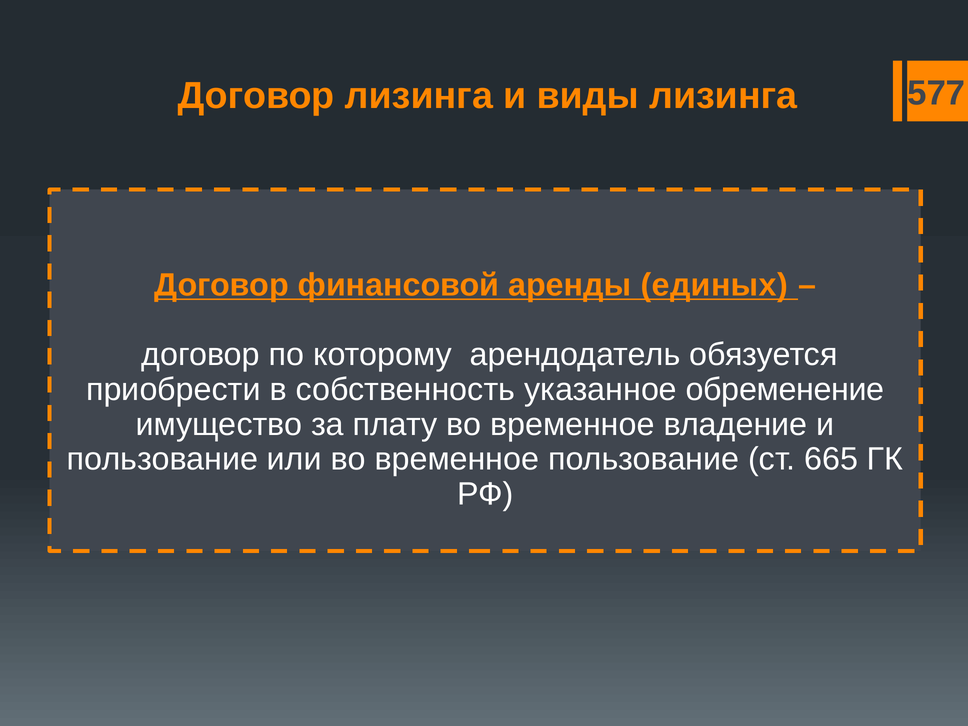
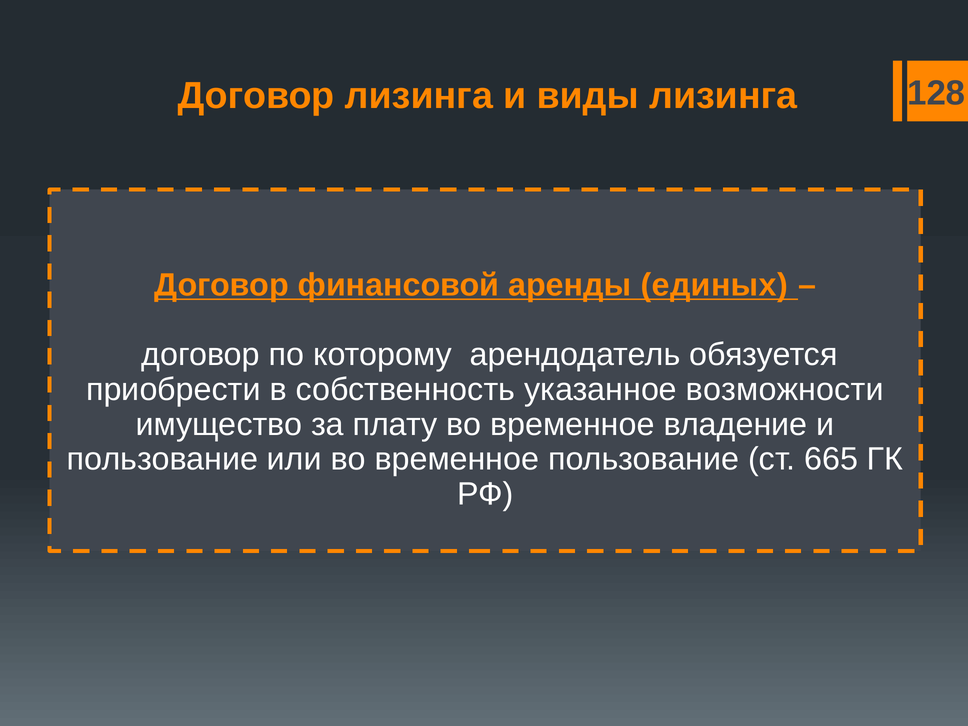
577: 577 -> 128
обременение: обременение -> возможности
